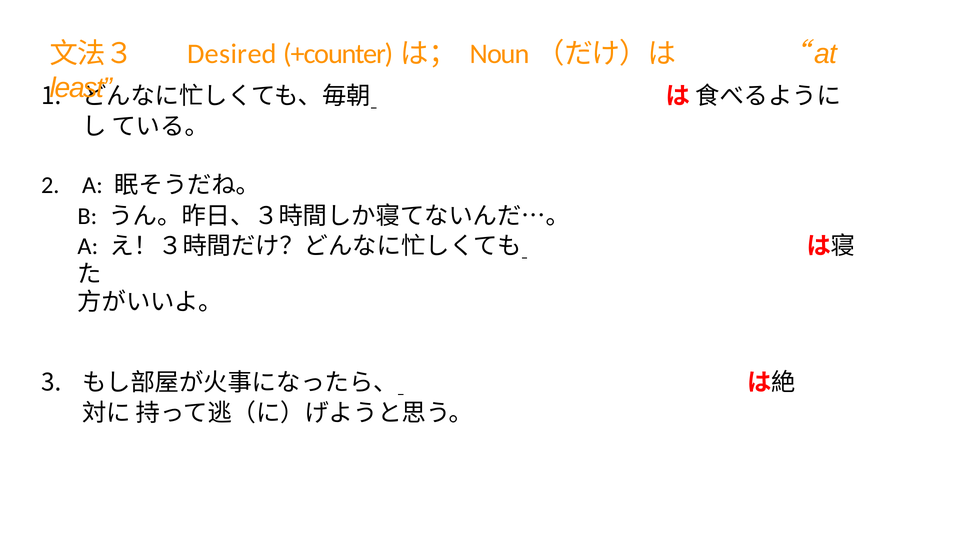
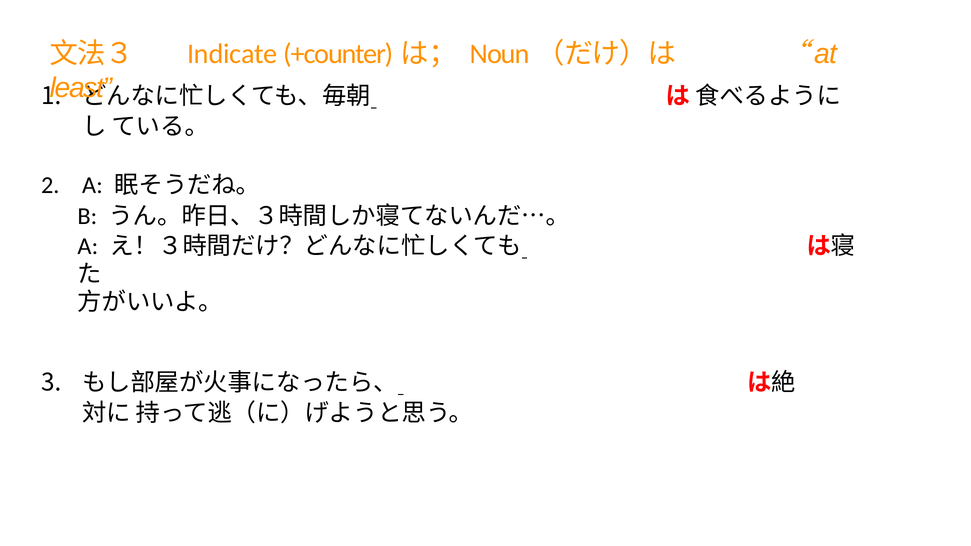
Desired: Desired -> Indicate
